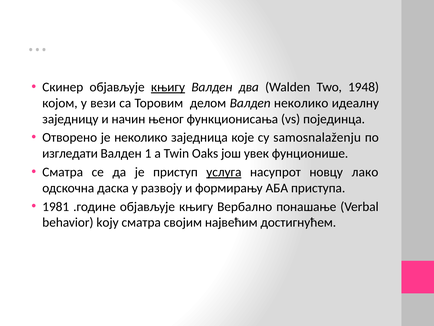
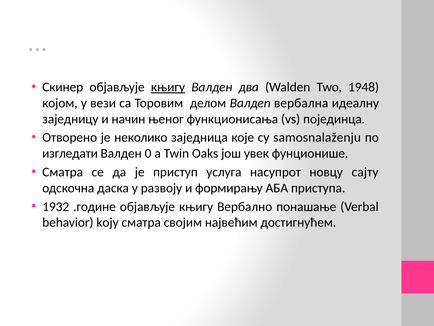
Валдеn неколико: неколико -> вербална
1: 1 -> 0
услуга underline: present -> none
лако: лако -> сајту
1981: 1981 -> 1932
